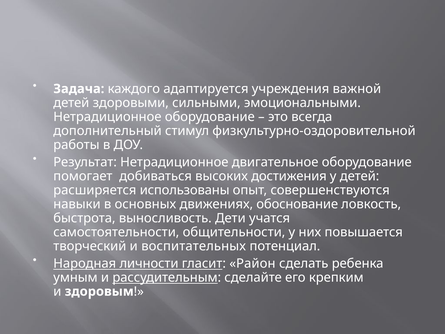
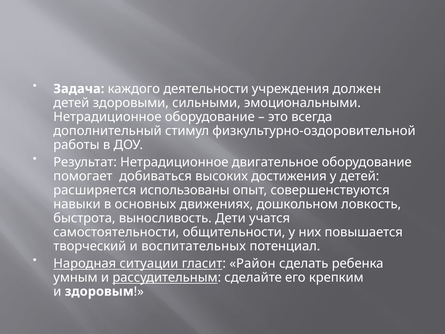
адаптируется: адаптируется -> деятельности
важной: важной -> должен
обоснование: обоснование -> дошкольном
личности: личности -> ситуации
